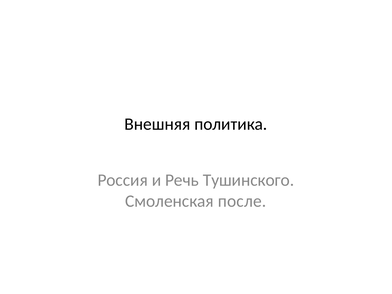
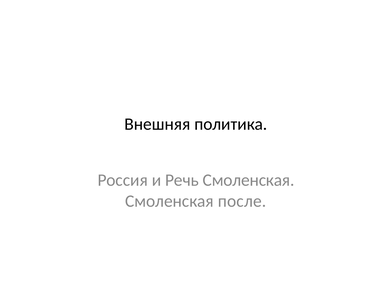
Речь Тушинского: Тушинского -> Смоленская
